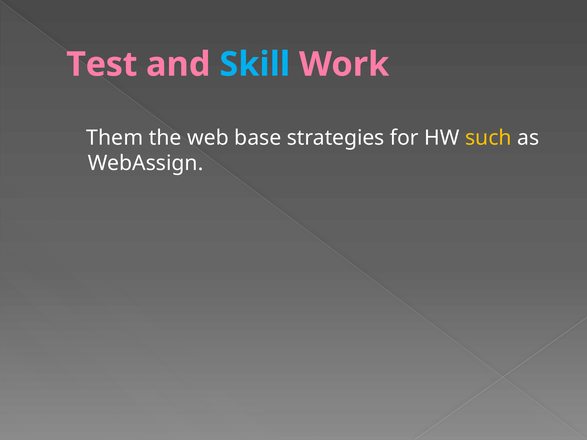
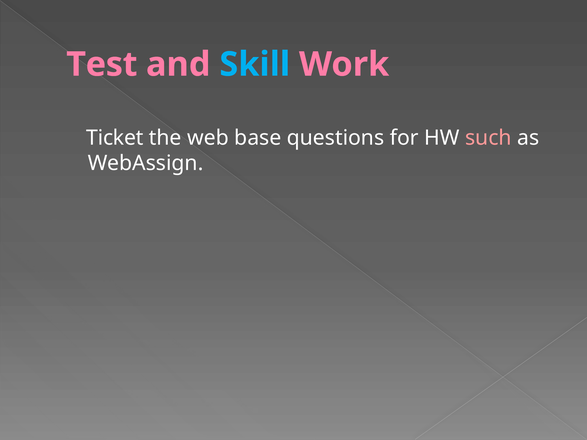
Them: Them -> Ticket
strategies: strategies -> questions
such colour: yellow -> pink
